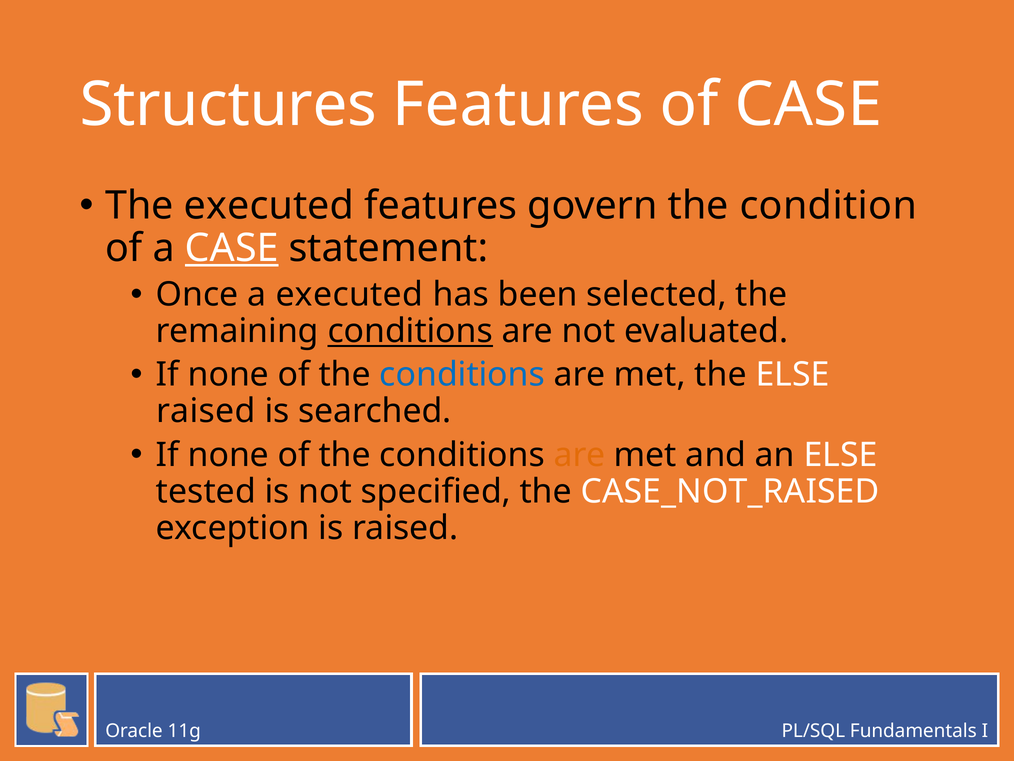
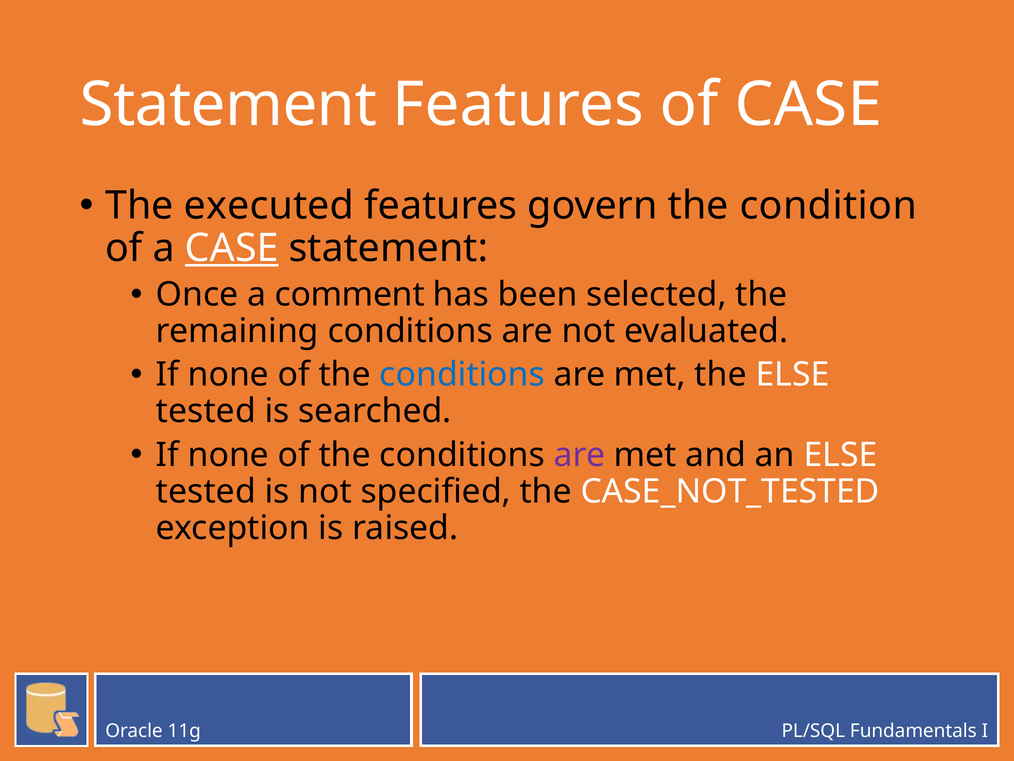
Structures at (228, 105): Structures -> Statement
a executed: executed -> comment
conditions at (410, 331) underline: present -> none
raised at (206, 411): raised -> tested
are at (580, 455) colour: orange -> purple
CASE_NOT_RAISED: CASE_NOT_RAISED -> CASE_NOT_TESTED
